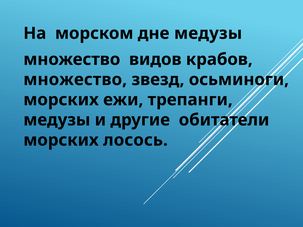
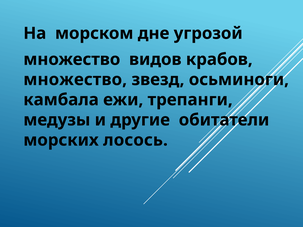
дне медузы: медузы -> угрозой
морских at (61, 100): морских -> камбала
